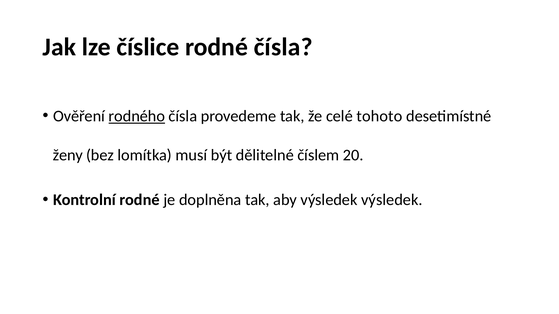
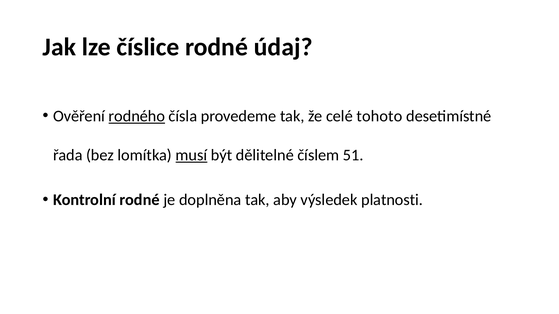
rodné čísla: čísla -> údaj
ženy: ženy -> řada
musí underline: none -> present
20: 20 -> 51
výsledek výsledek: výsledek -> platnosti
